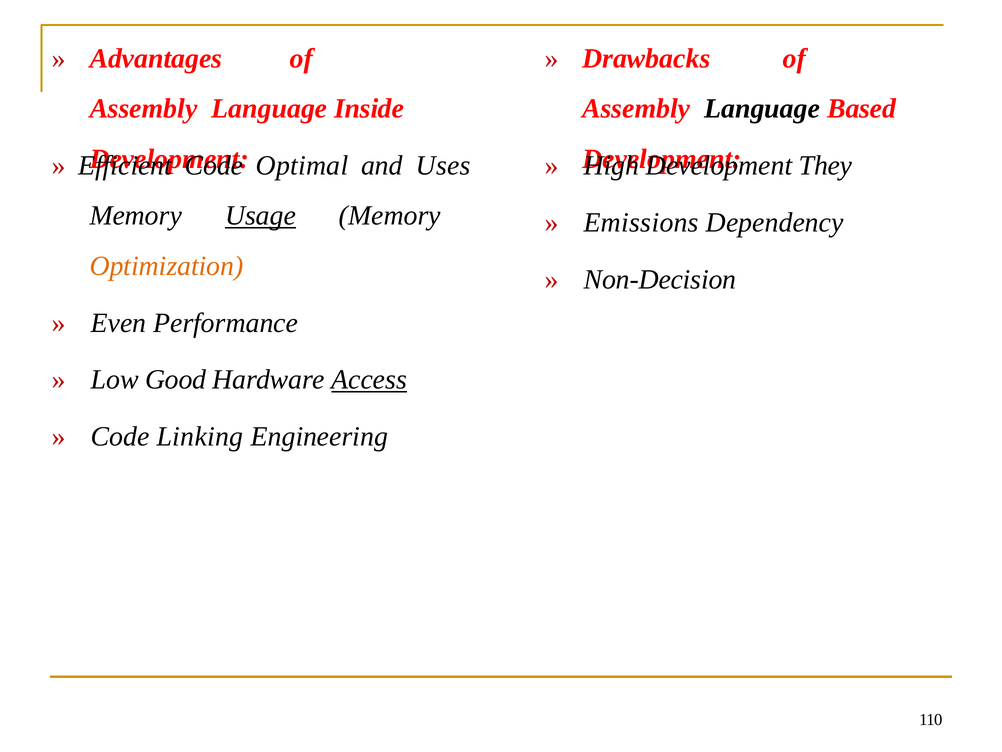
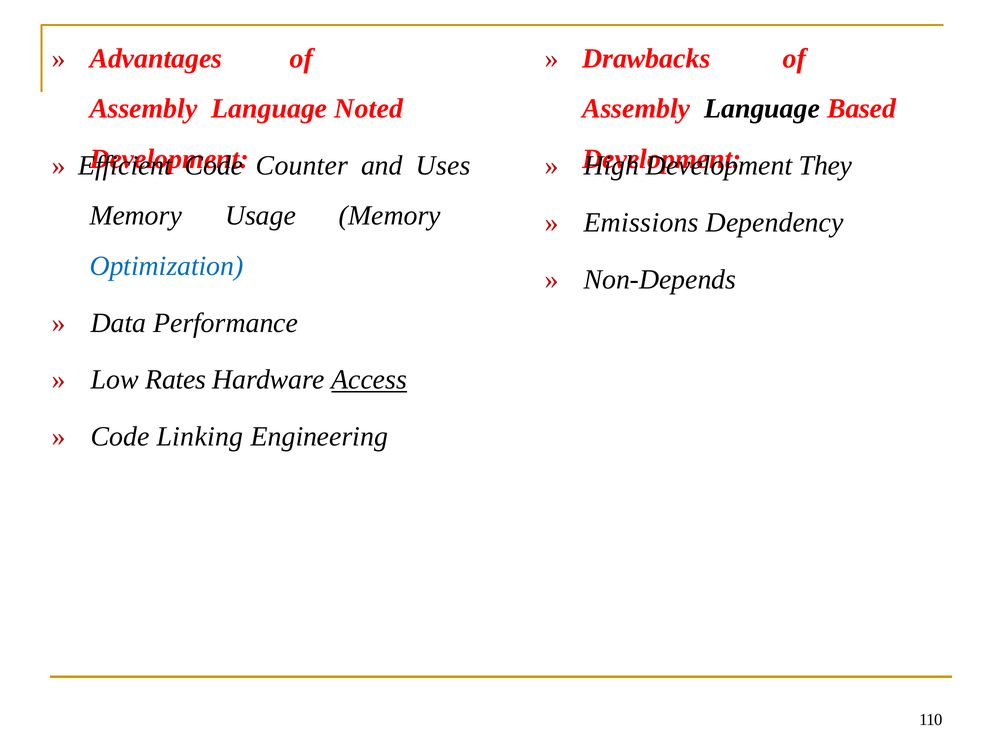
Inside: Inside -> Noted
Optimal: Optimal -> Counter
Usage underline: present -> none
Optimization colour: orange -> blue
Non-Decision: Non-Decision -> Non-Depends
Even: Even -> Data
Good: Good -> Rates
